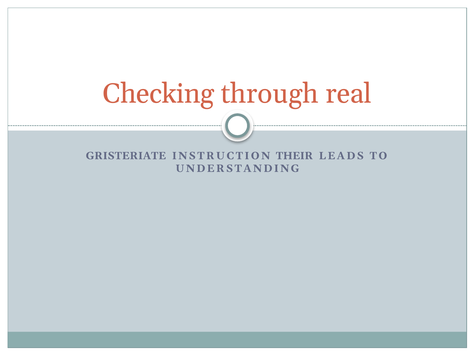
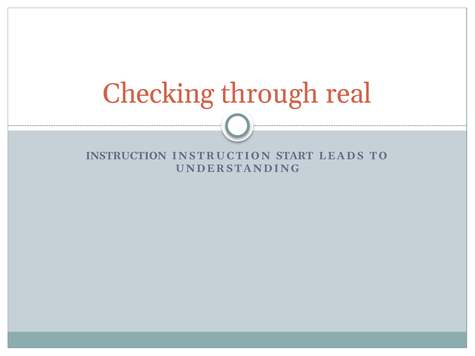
GRISTERIATE at (126, 156): GRISTERIATE -> INSTRUCTION
THEIR: THEIR -> START
